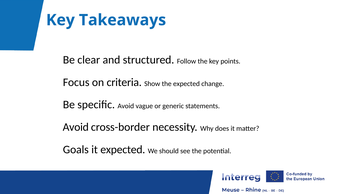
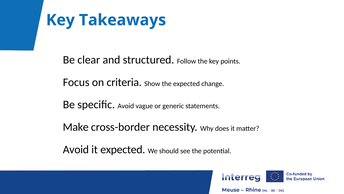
Avoid at (76, 127): Avoid -> Make
Goals at (76, 149): Goals -> Avoid
